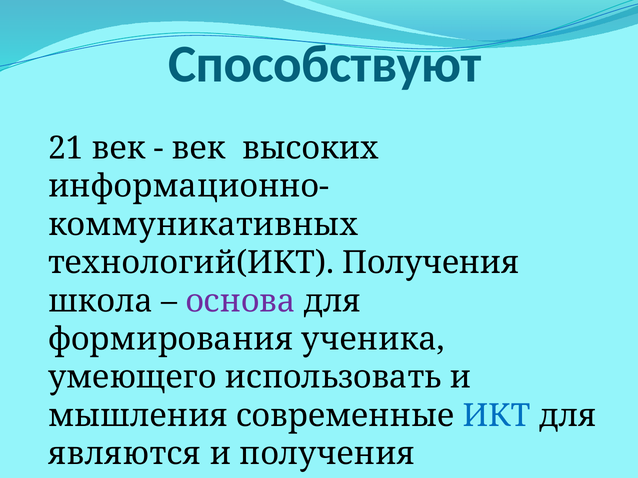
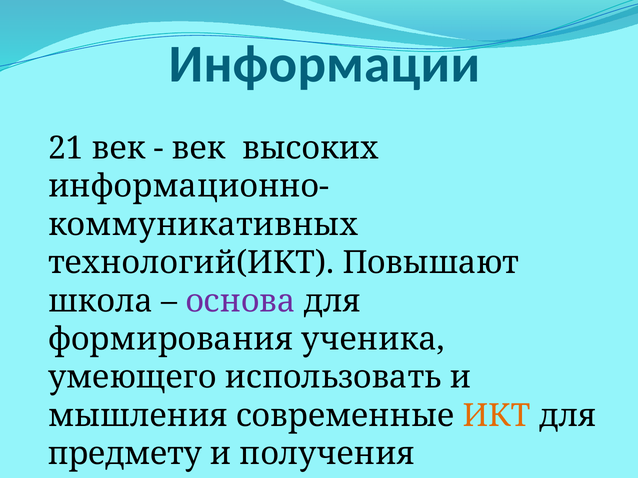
Способствуют at (325, 64): Способствуют -> Информации
технологий(ИКТ Получения: Получения -> Повышают
ИКТ colour: blue -> orange
являются: являются -> предмету
